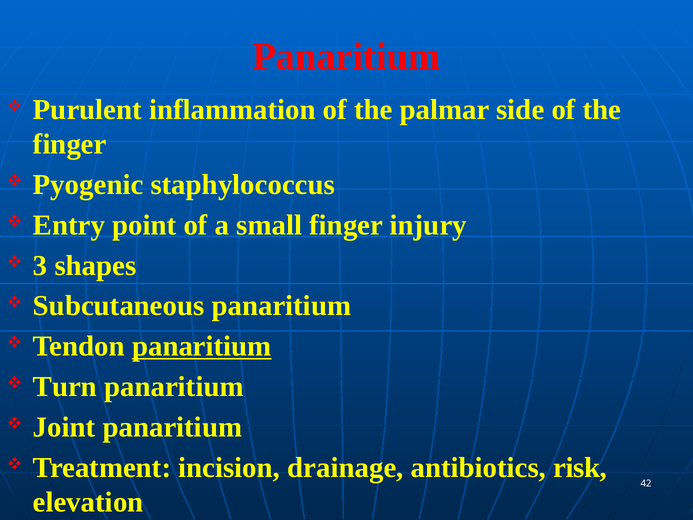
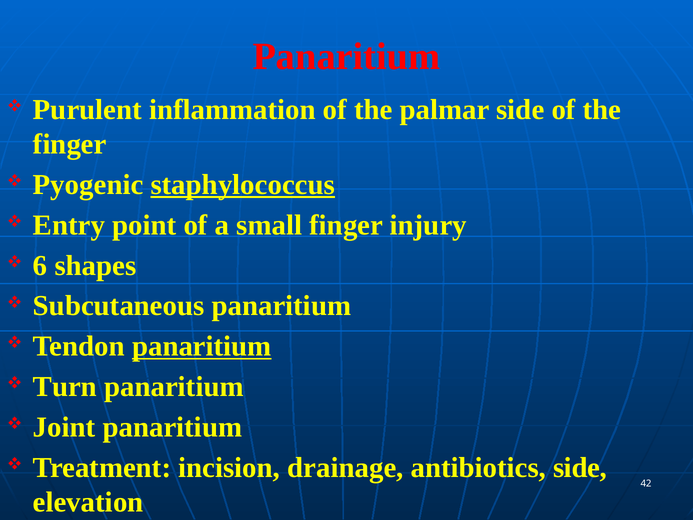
staphylococcus underline: none -> present
3: 3 -> 6
antibiotics risk: risk -> side
